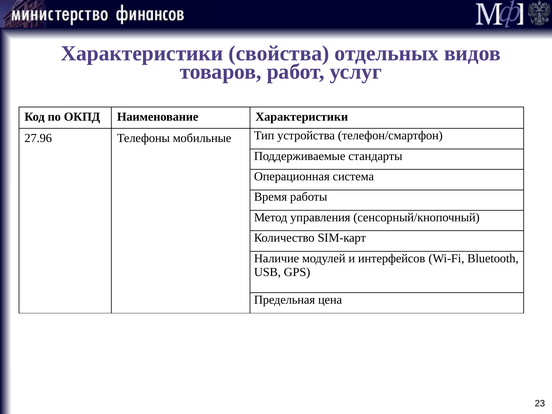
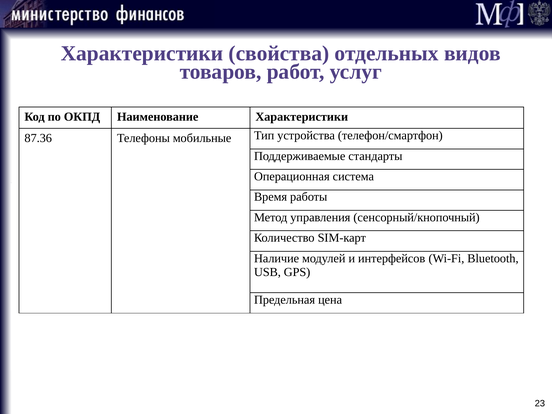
27.96: 27.96 -> 87.36
